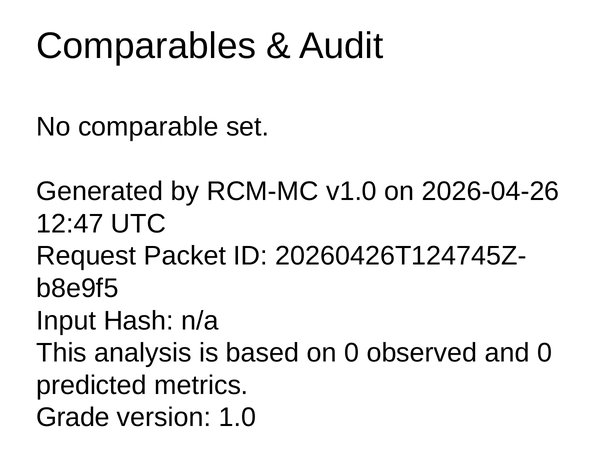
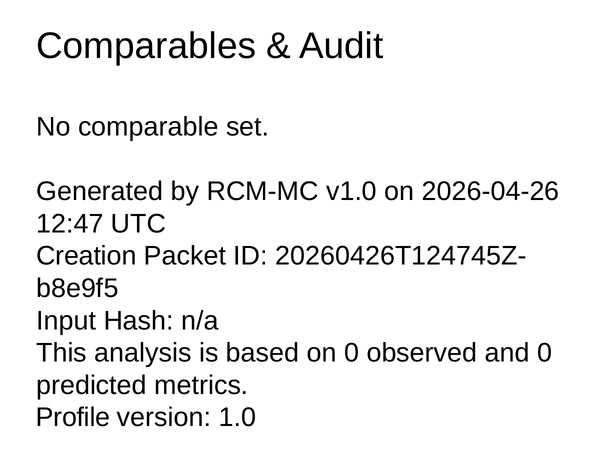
Request: Request -> Creation
Grade: Grade -> Profile
